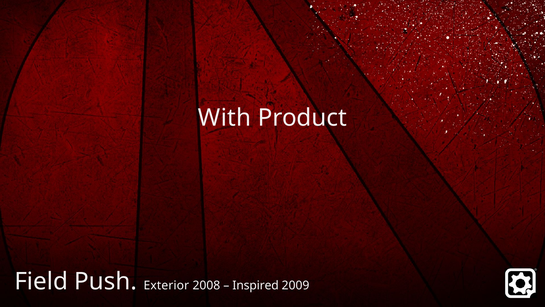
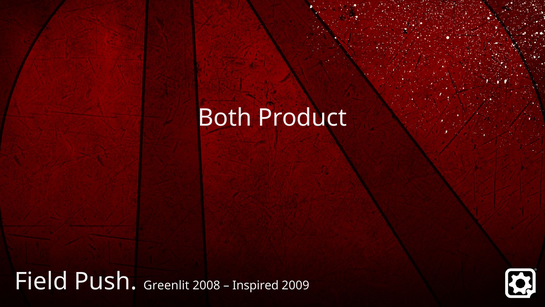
With: With -> Both
Exterior: Exterior -> Greenlit
